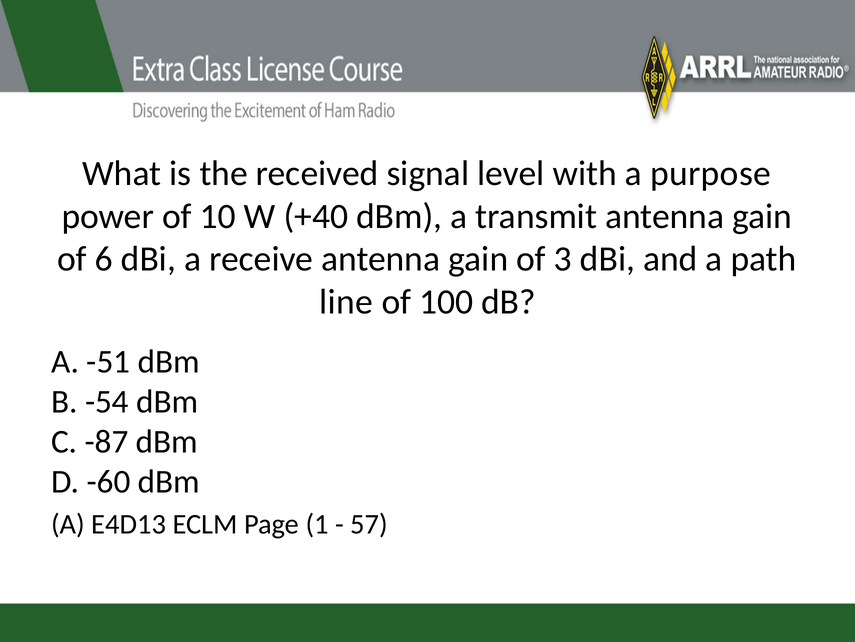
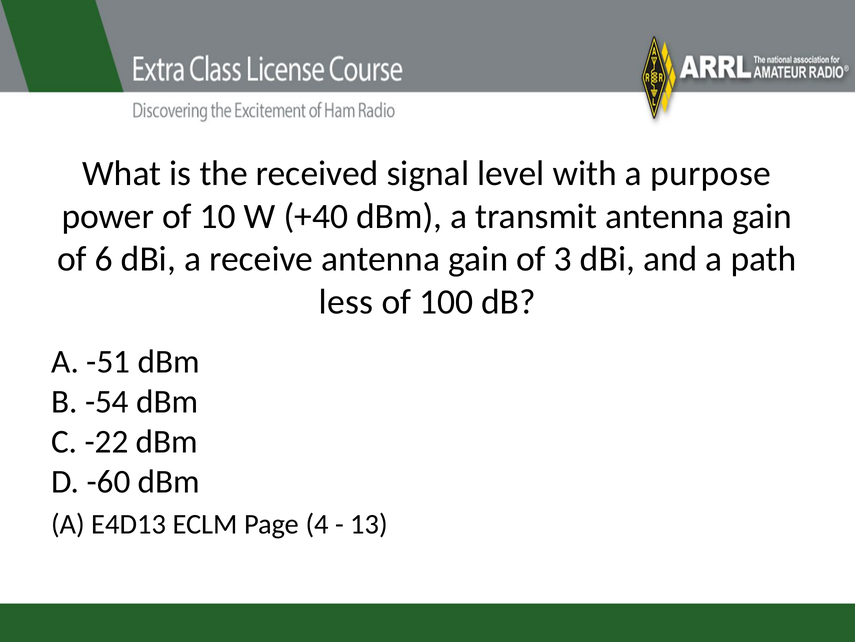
line: line -> less
-87: -87 -> -22
1: 1 -> 4
57: 57 -> 13
